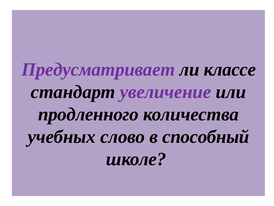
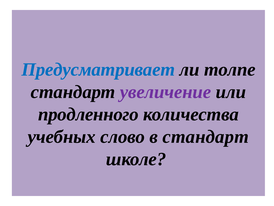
Предусматривает colour: purple -> blue
классе: классе -> толпе
в способный: способный -> стандарт
